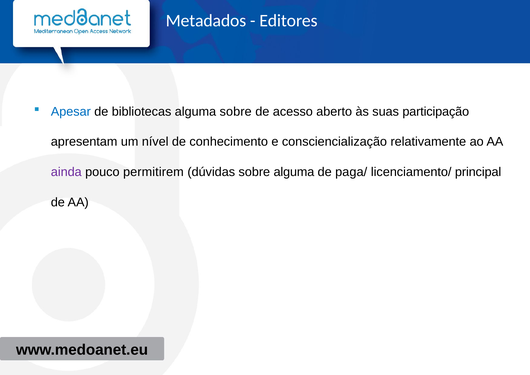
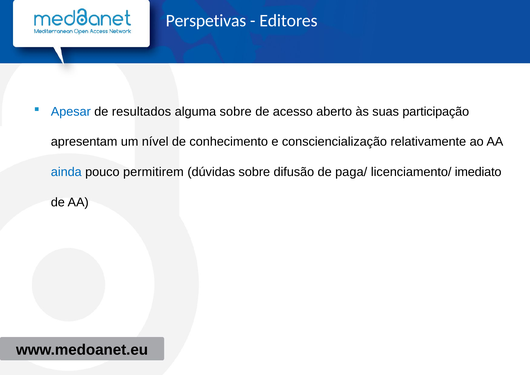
Metadados: Metadados -> Perspetivas
bibliotecas: bibliotecas -> resultados
ainda colour: purple -> blue
sobre alguma: alguma -> difusão
principal: principal -> imediato
